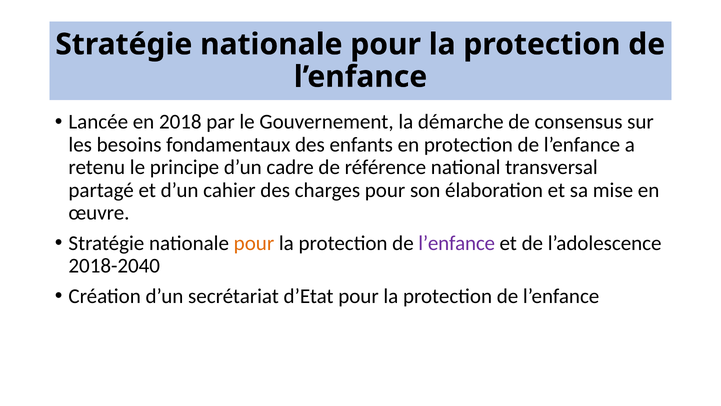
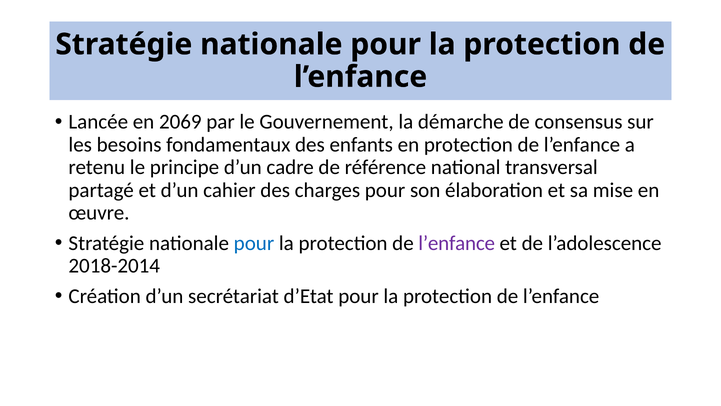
2018: 2018 -> 2069
pour at (254, 243) colour: orange -> blue
2018-2040: 2018-2040 -> 2018-2014
